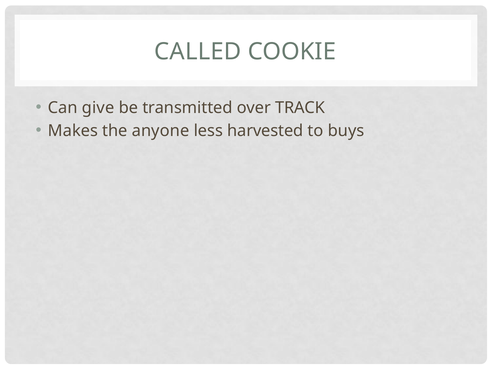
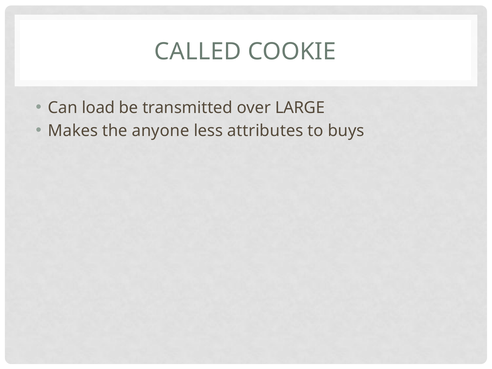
give: give -> load
TRACK: TRACK -> LARGE
harvested: harvested -> attributes
